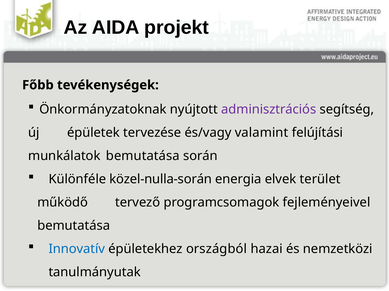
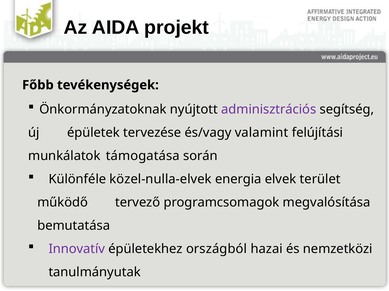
munkálatok bemutatása: bemutatása -> támogatása
közel-nulla-során: közel-nulla-során -> közel-nulla-elvek
fejleményeivel: fejleményeivel -> megvalósítása
Innovatív colour: blue -> purple
